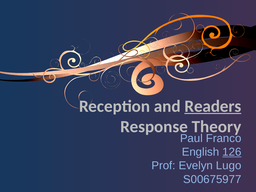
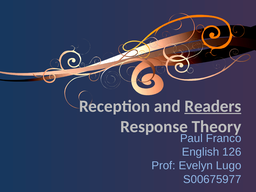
126 underline: present -> none
